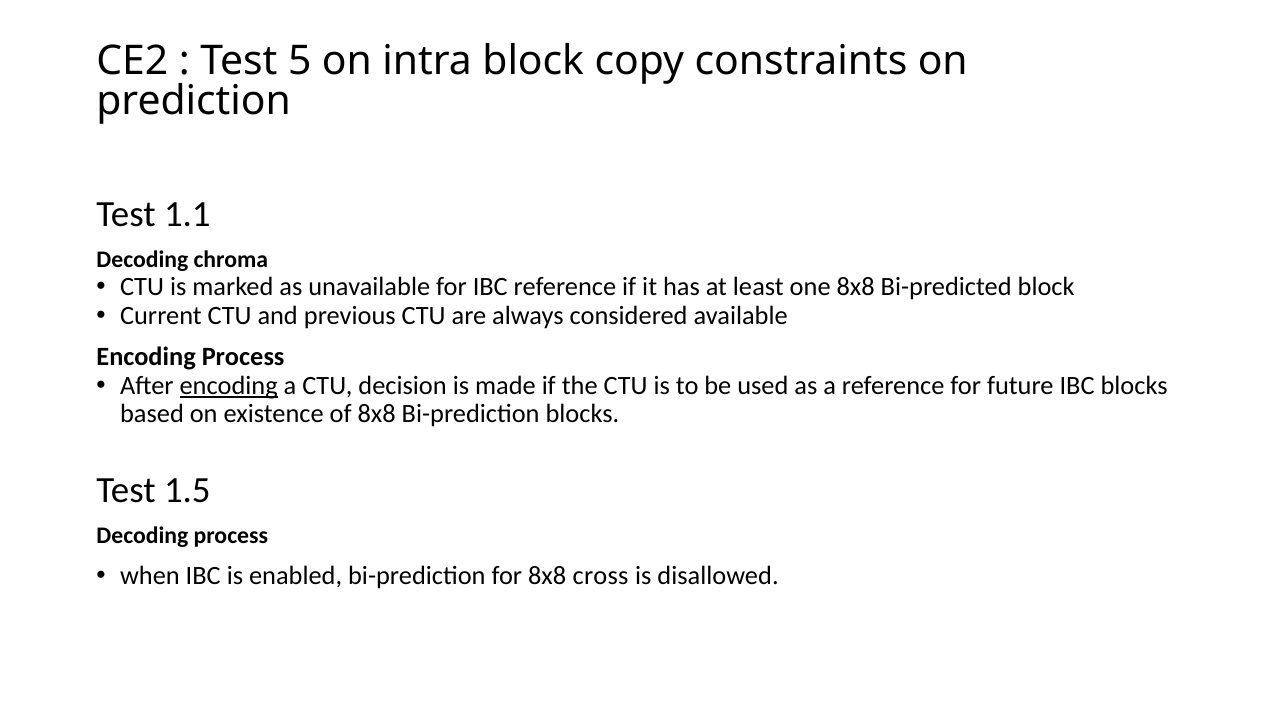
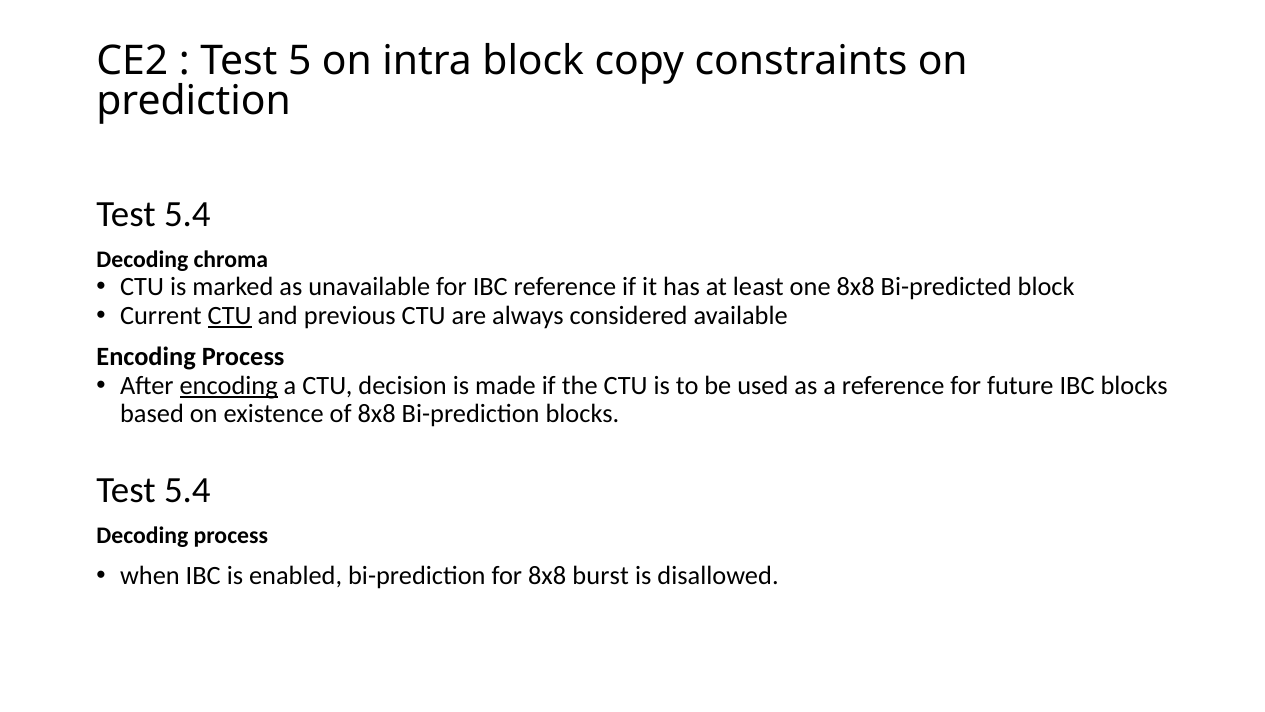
1.1 at (187, 214): 1.1 -> 5.4
CTU at (230, 315) underline: none -> present
1.5 at (187, 490): 1.5 -> 5.4
cross: cross -> burst
